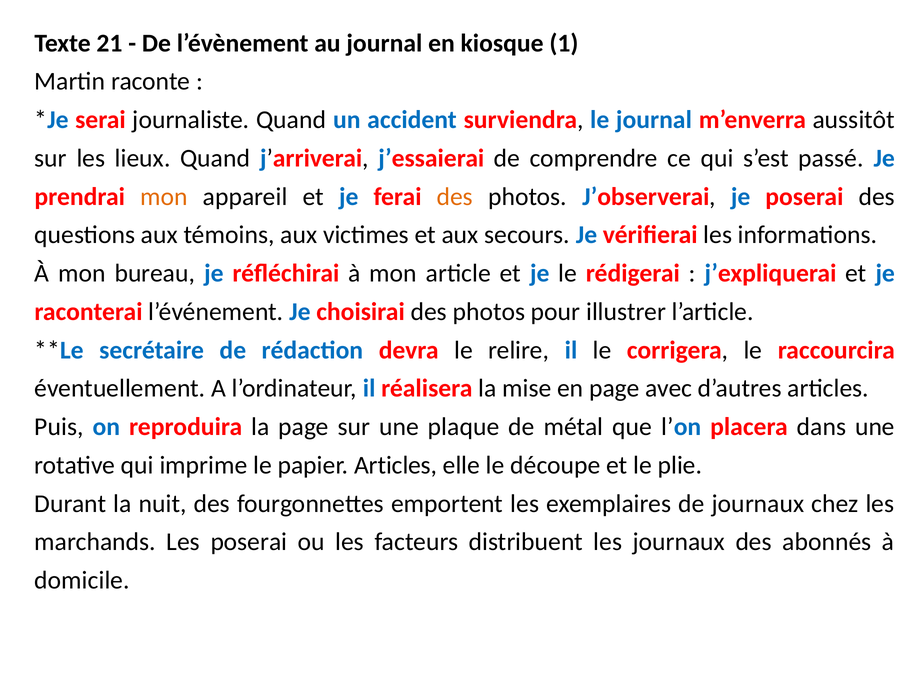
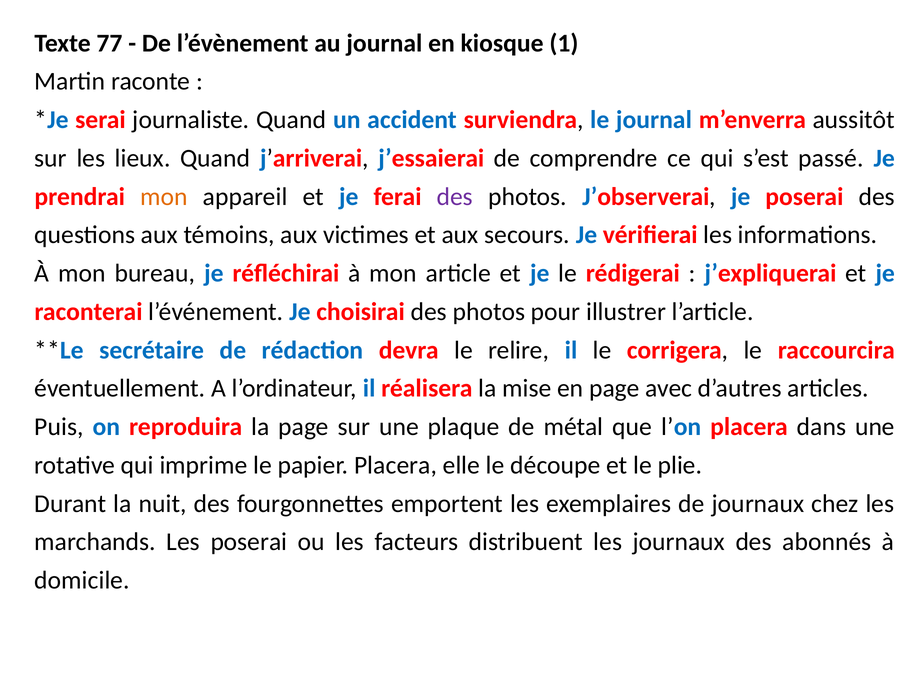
21: 21 -> 77
des at (455, 197) colour: orange -> purple
papier Articles: Articles -> Placera
